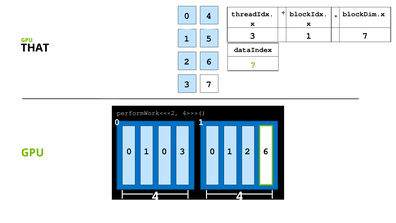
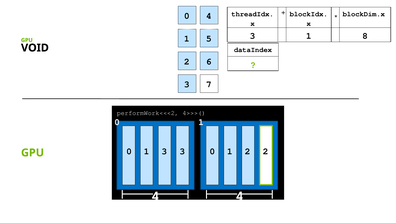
1 7: 7 -> 8
THAT: THAT -> VOID
1 0: 0 -> 3
2 6: 6 -> 2
